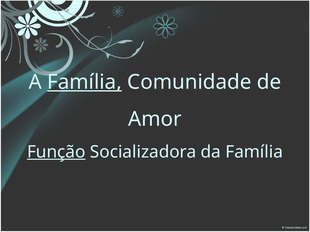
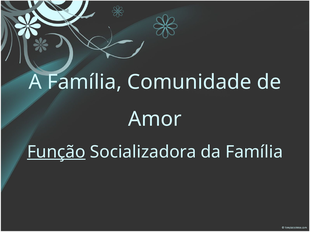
Família at (84, 82) underline: present -> none
